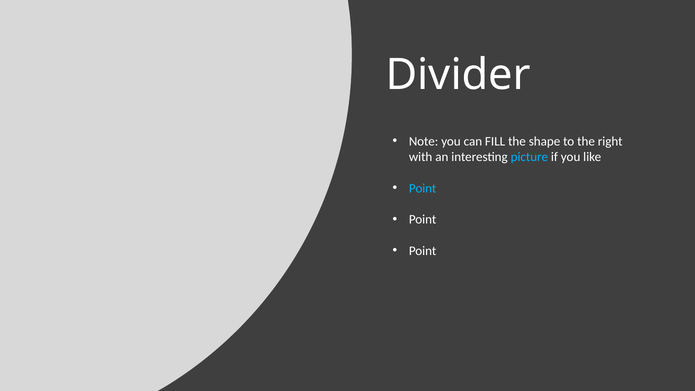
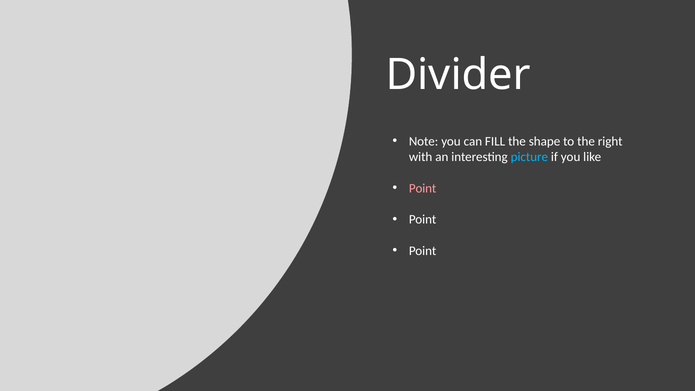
Point at (423, 188) colour: light blue -> pink
